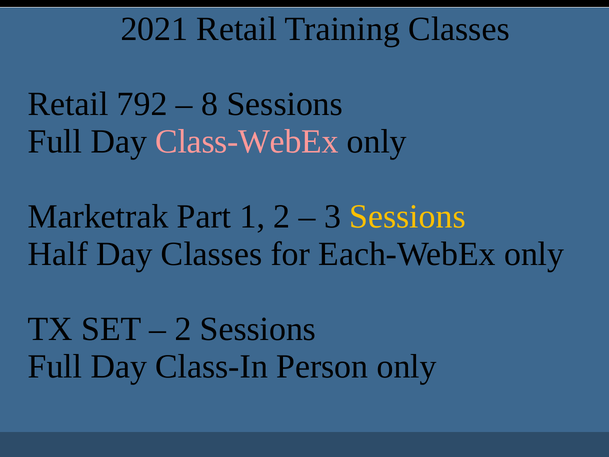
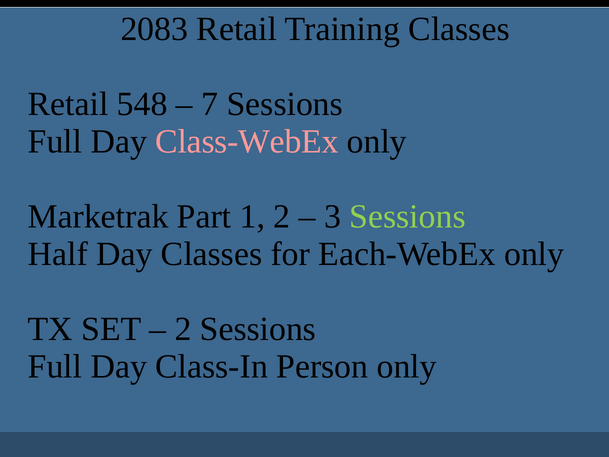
2021: 2021 -> 2083
792: 792 -> 548
8: 8 -> 7
Sessions at (407, 216) colour: yellow -> light green
